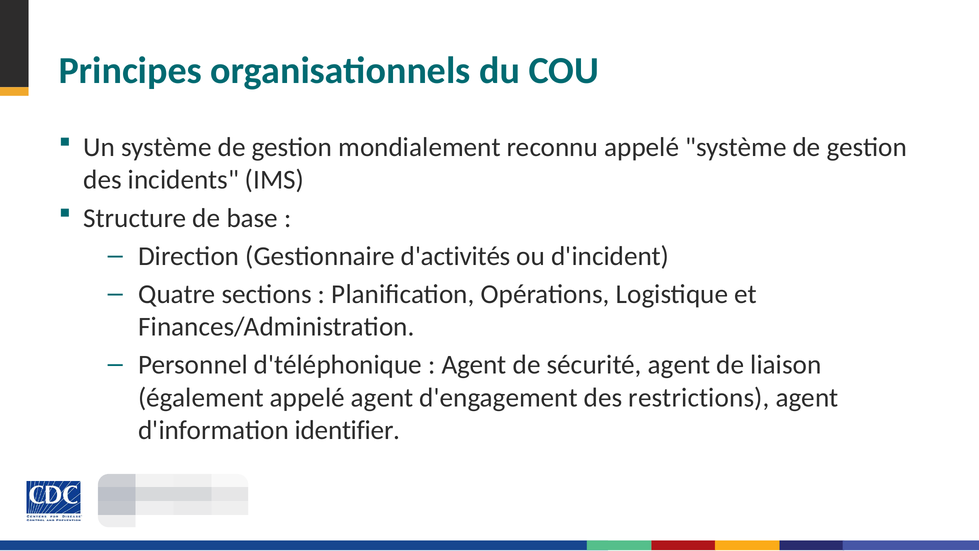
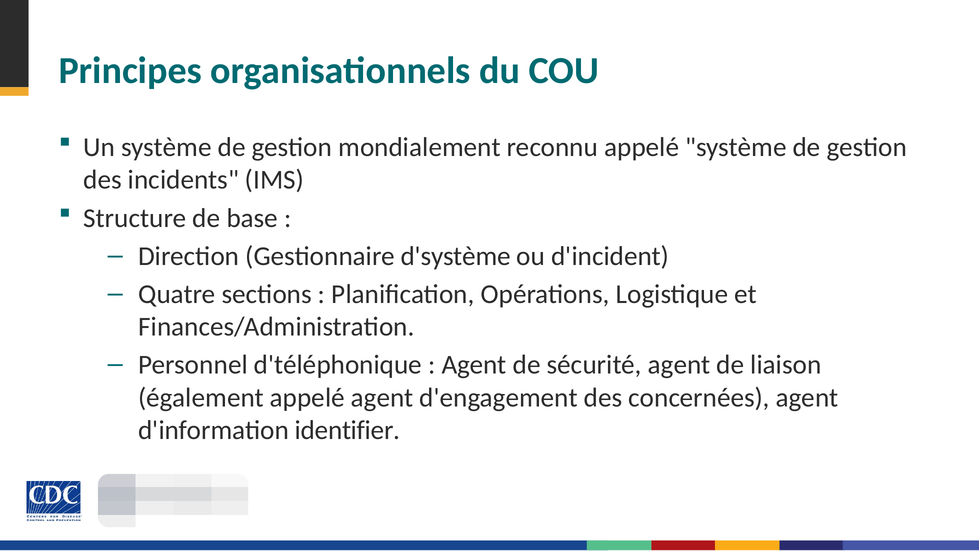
d'activités: d'activités -> d'système
restrictions: restrictions -> concernées
